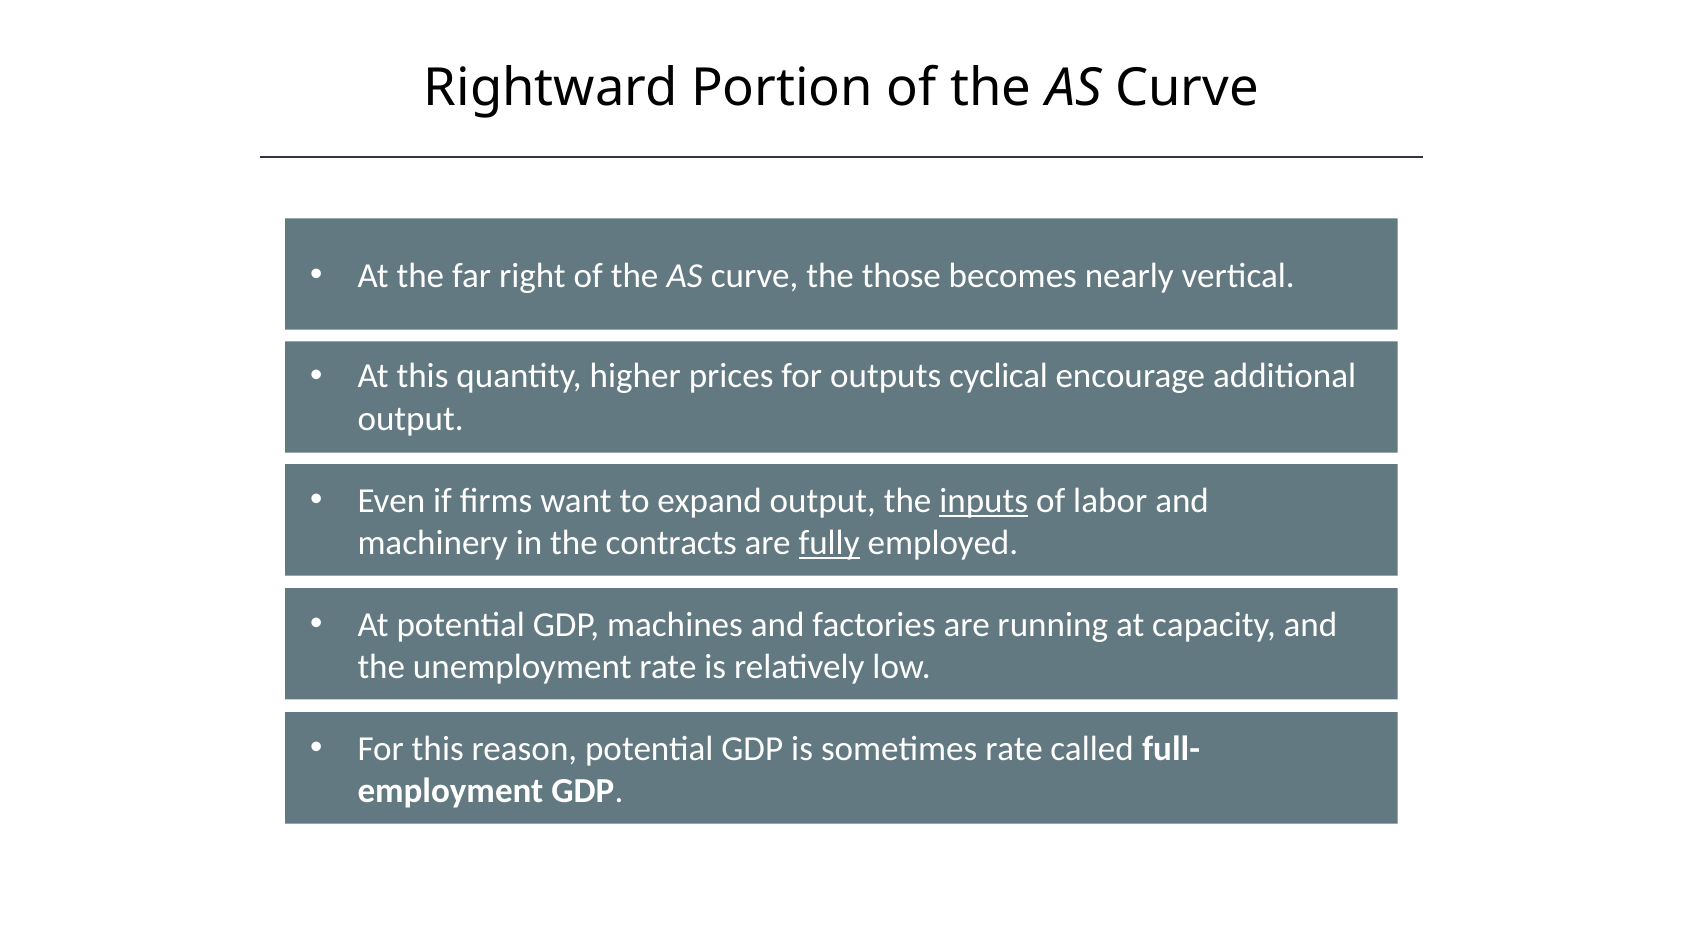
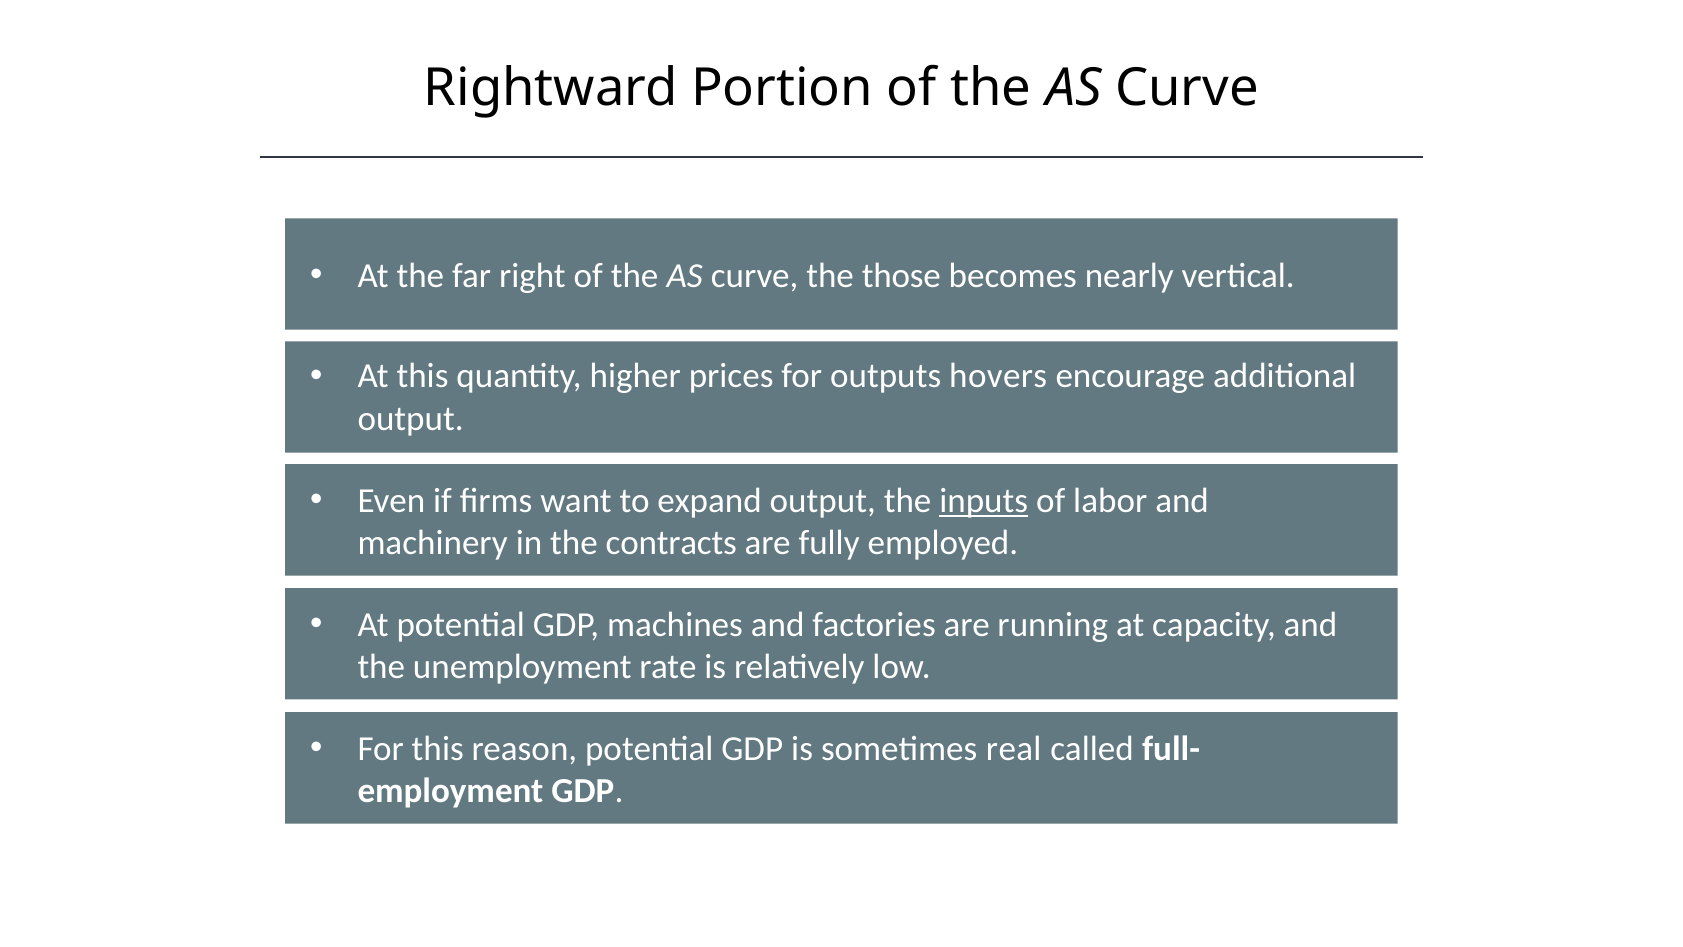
cyclical: cyclical -> hovers
fully underline: present -> none
sometimes rate: rate -> real
